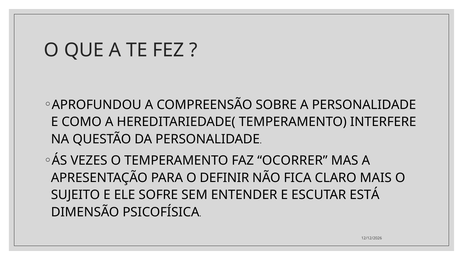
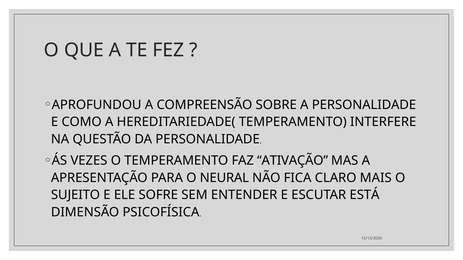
OCORRER: OCORRER -> ATIVAÇÃO
DEFINIR: DEFINIR -> NEURAL
